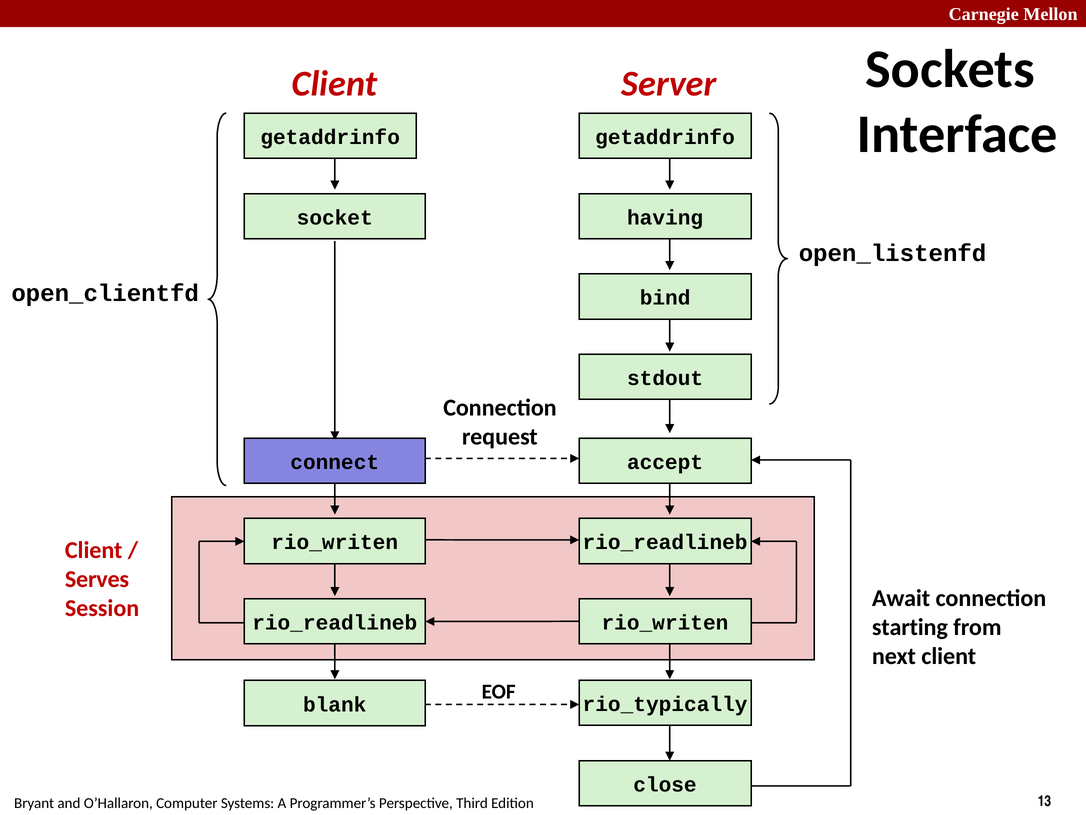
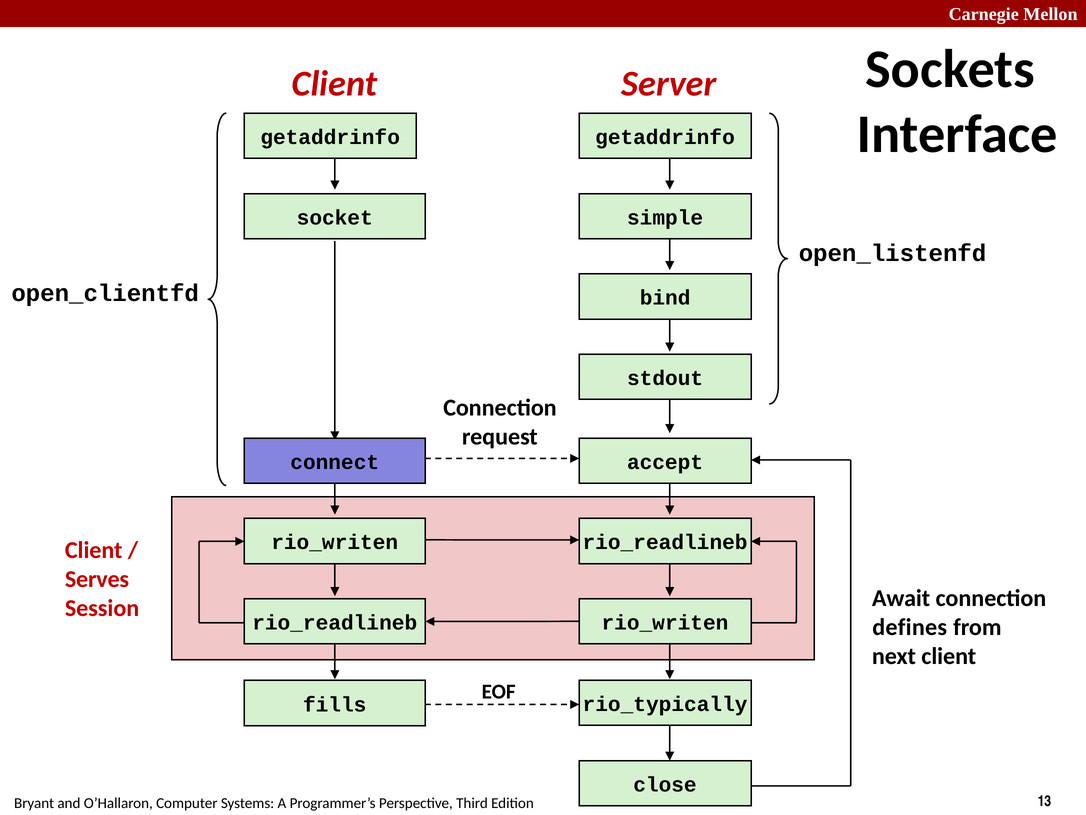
having: having -> simple
starting: starting -> defines
blank: blank -> fills
